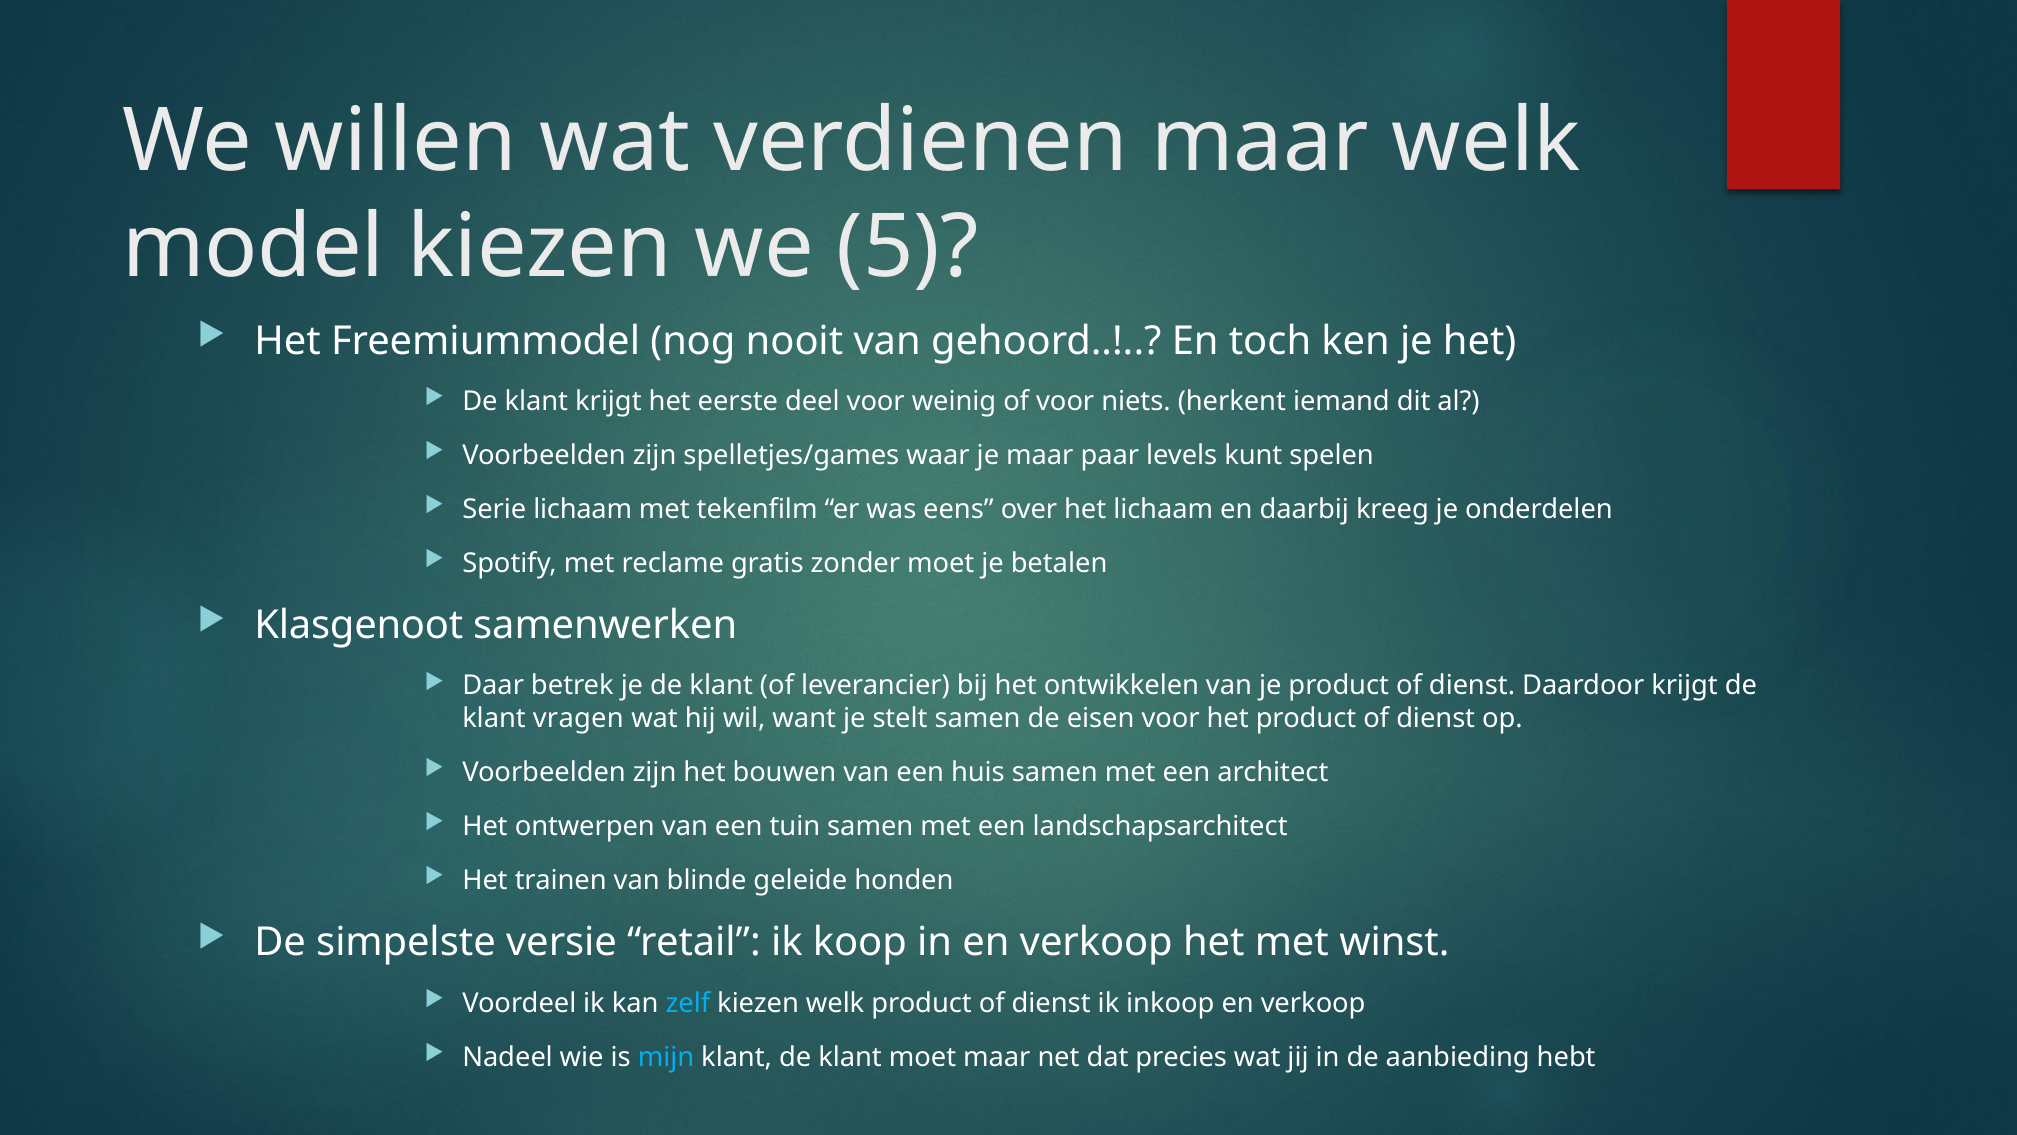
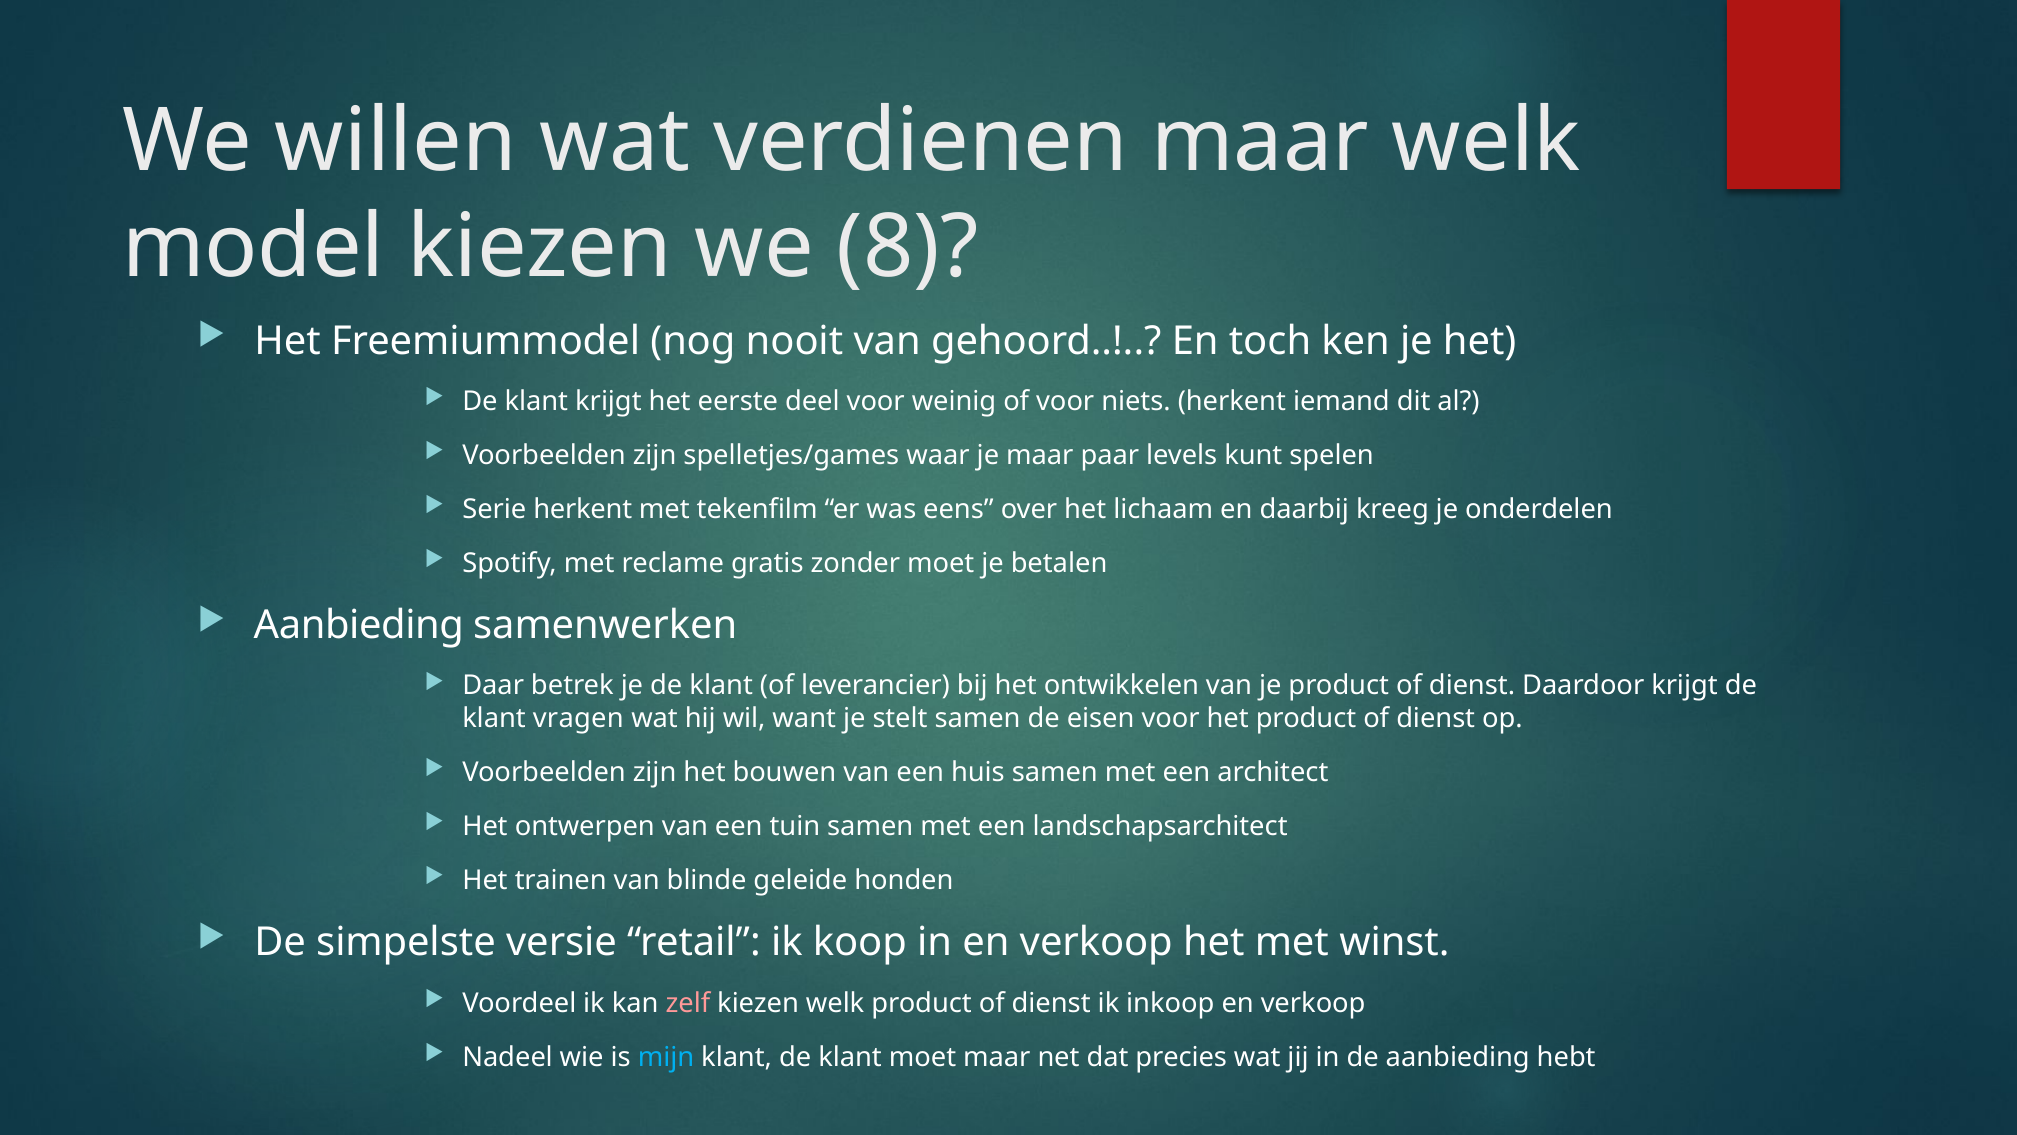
5: 5 -> 8
Serie lichaam: lichaam -> herkent
Klasgenoot at (359, 625): Klasgenoot -> Aanbieding
zelf colour: light blue -> pink
